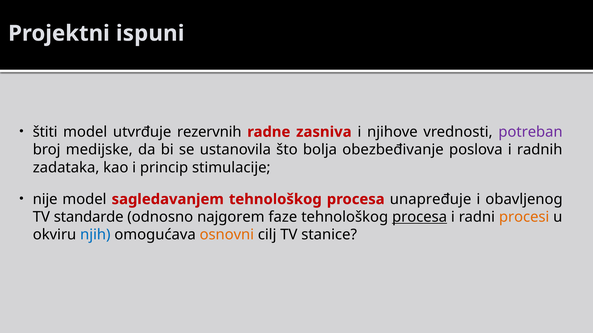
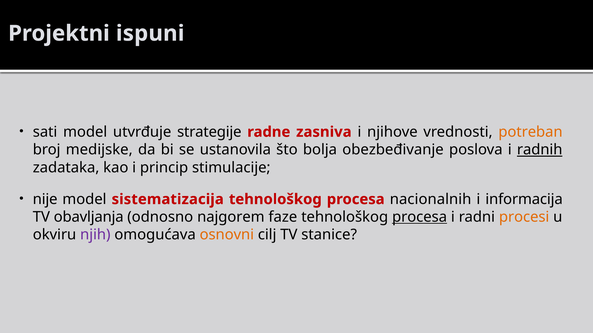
štiti: štiti -> sati
rezervnih: rezervnih -> strategije
potreban colour: purple -> orange
radnih underline: none -> present
sagledavanjem: sagledavanjem -> sistematizacija
unapređuje: unapređuje -> nacionalnih
obavljenog: obavljenog -> informacija
standarde: standarde -> obavljanja
njih colour: blue -> purple
